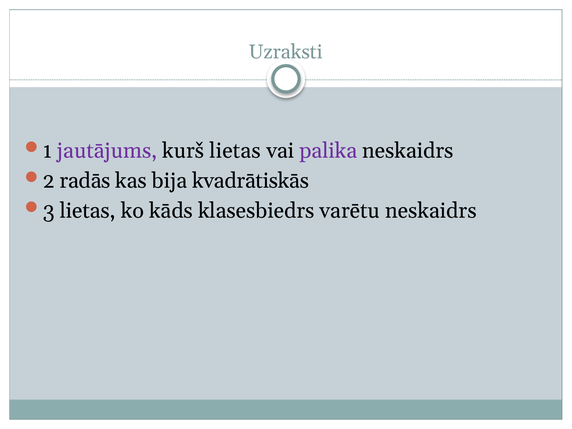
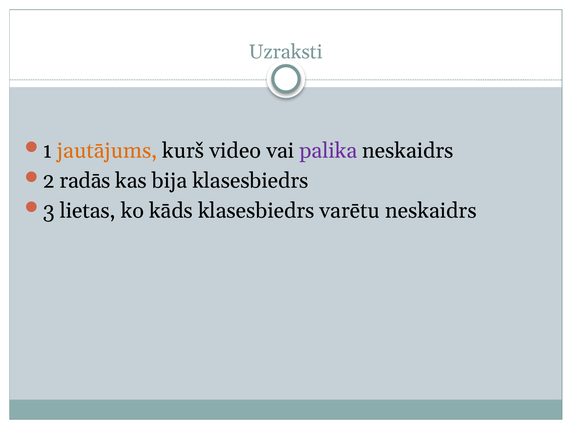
jautājums colour: purple -> orange
kurš lietas: lietas -> video
bija kvadrātiskās: kvadrātiskās -> klasesbiedrs
